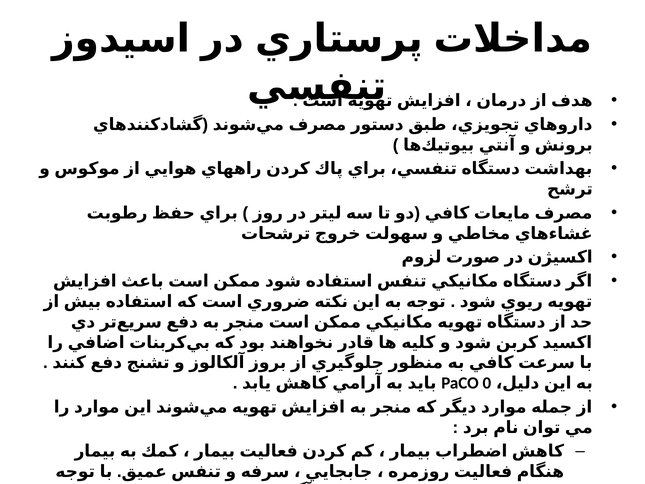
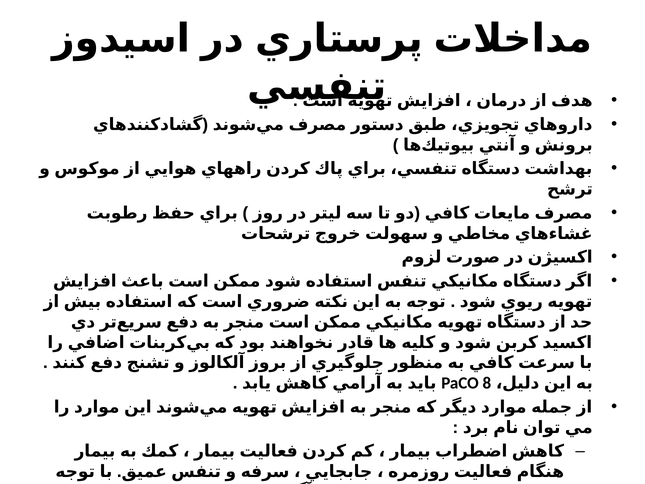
0: 0 -> 8
